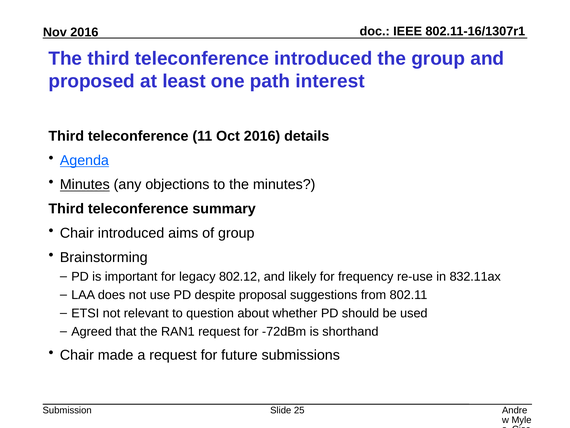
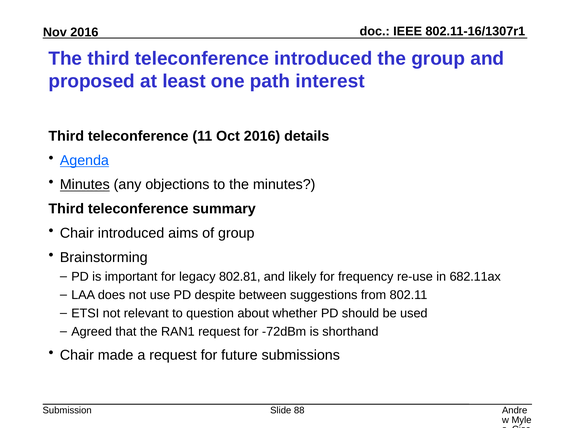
802.12: 802.12 -> 802.81
832.11ax: 832.11ax -> 682.11ax
proposal: proposal -> between
25: 25 -> 88
